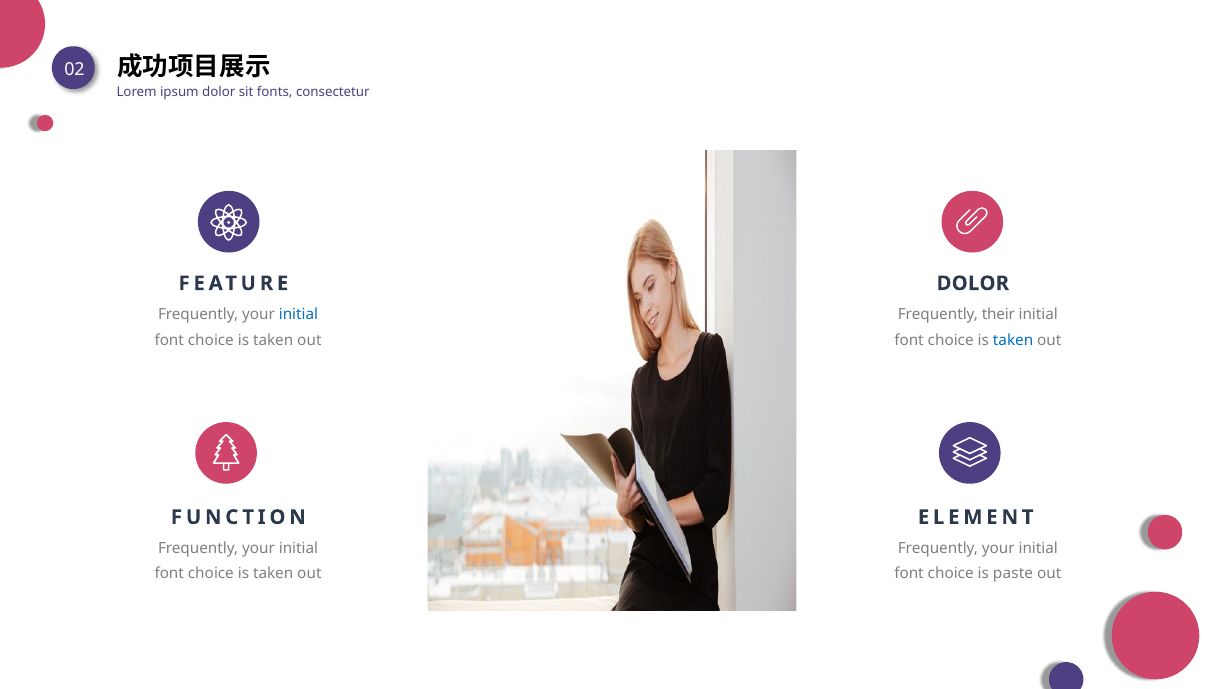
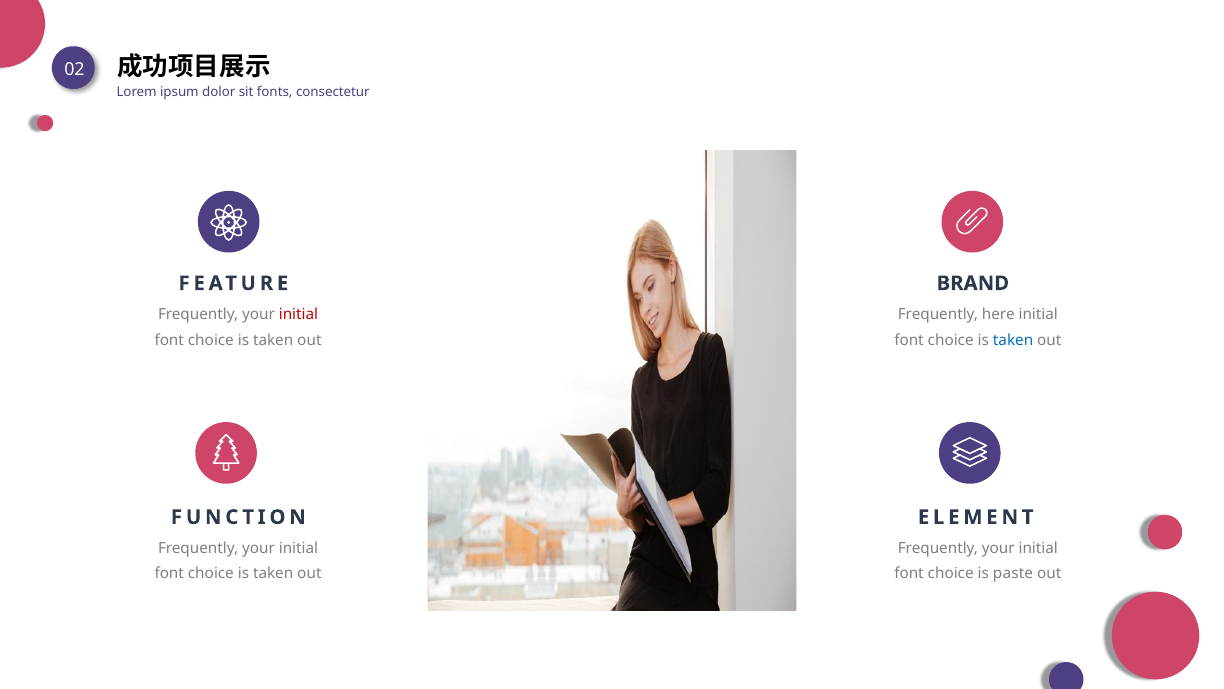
FEATURE DOLOR: DOLOR -> BRAND
initial at (298, 315) colour: blue -> red
their: their -> here
